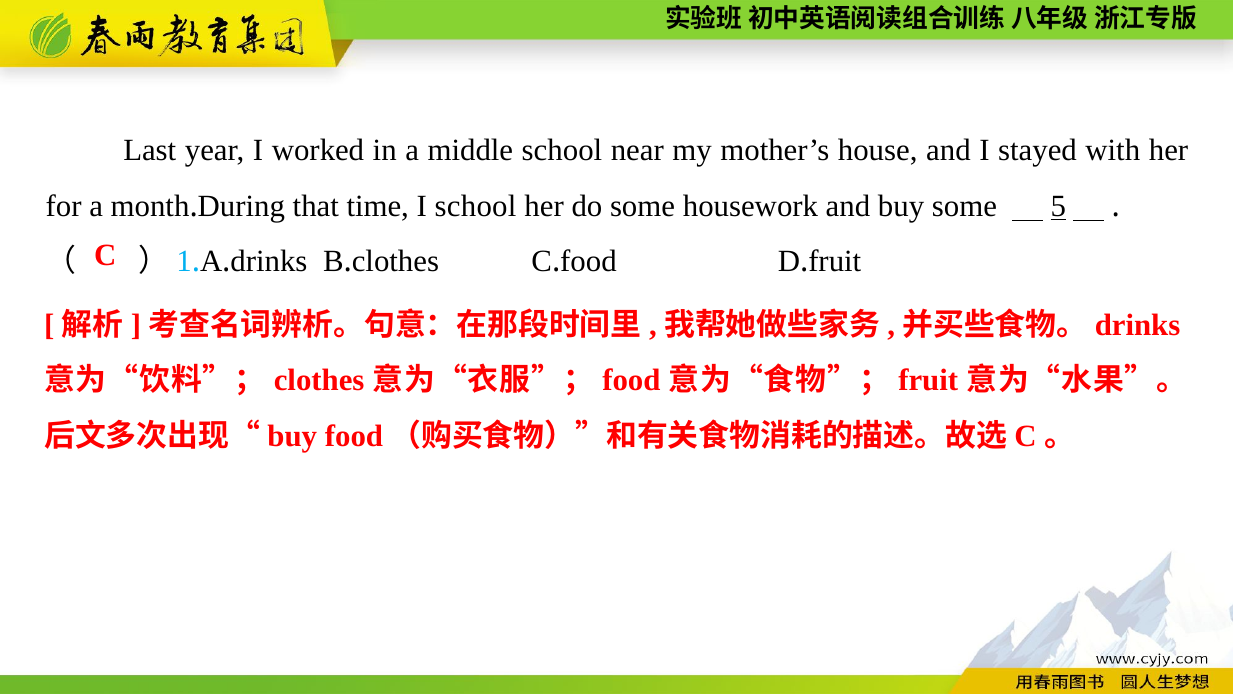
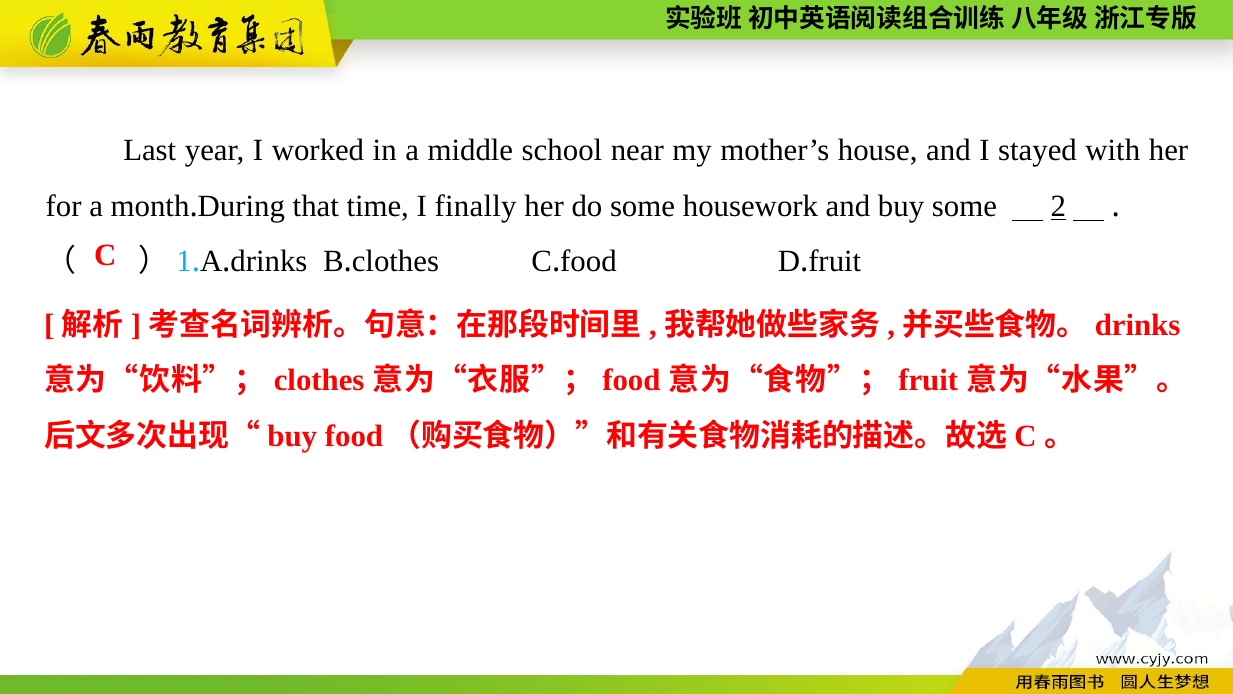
I school: school -> finally
5: 5 -> 2
